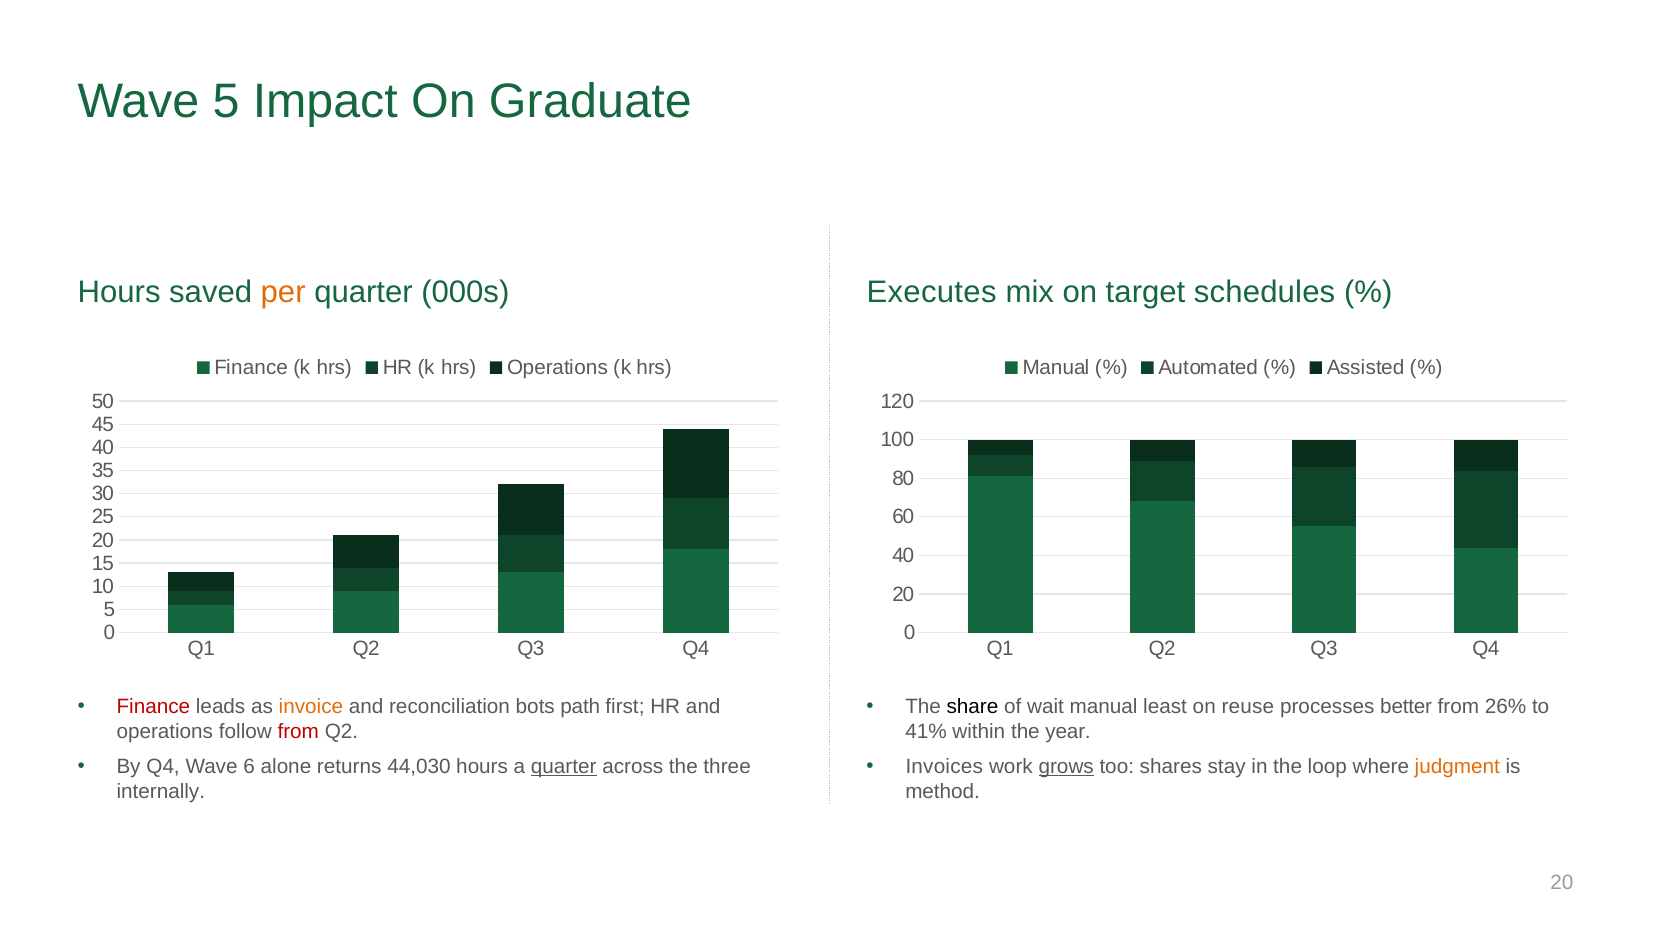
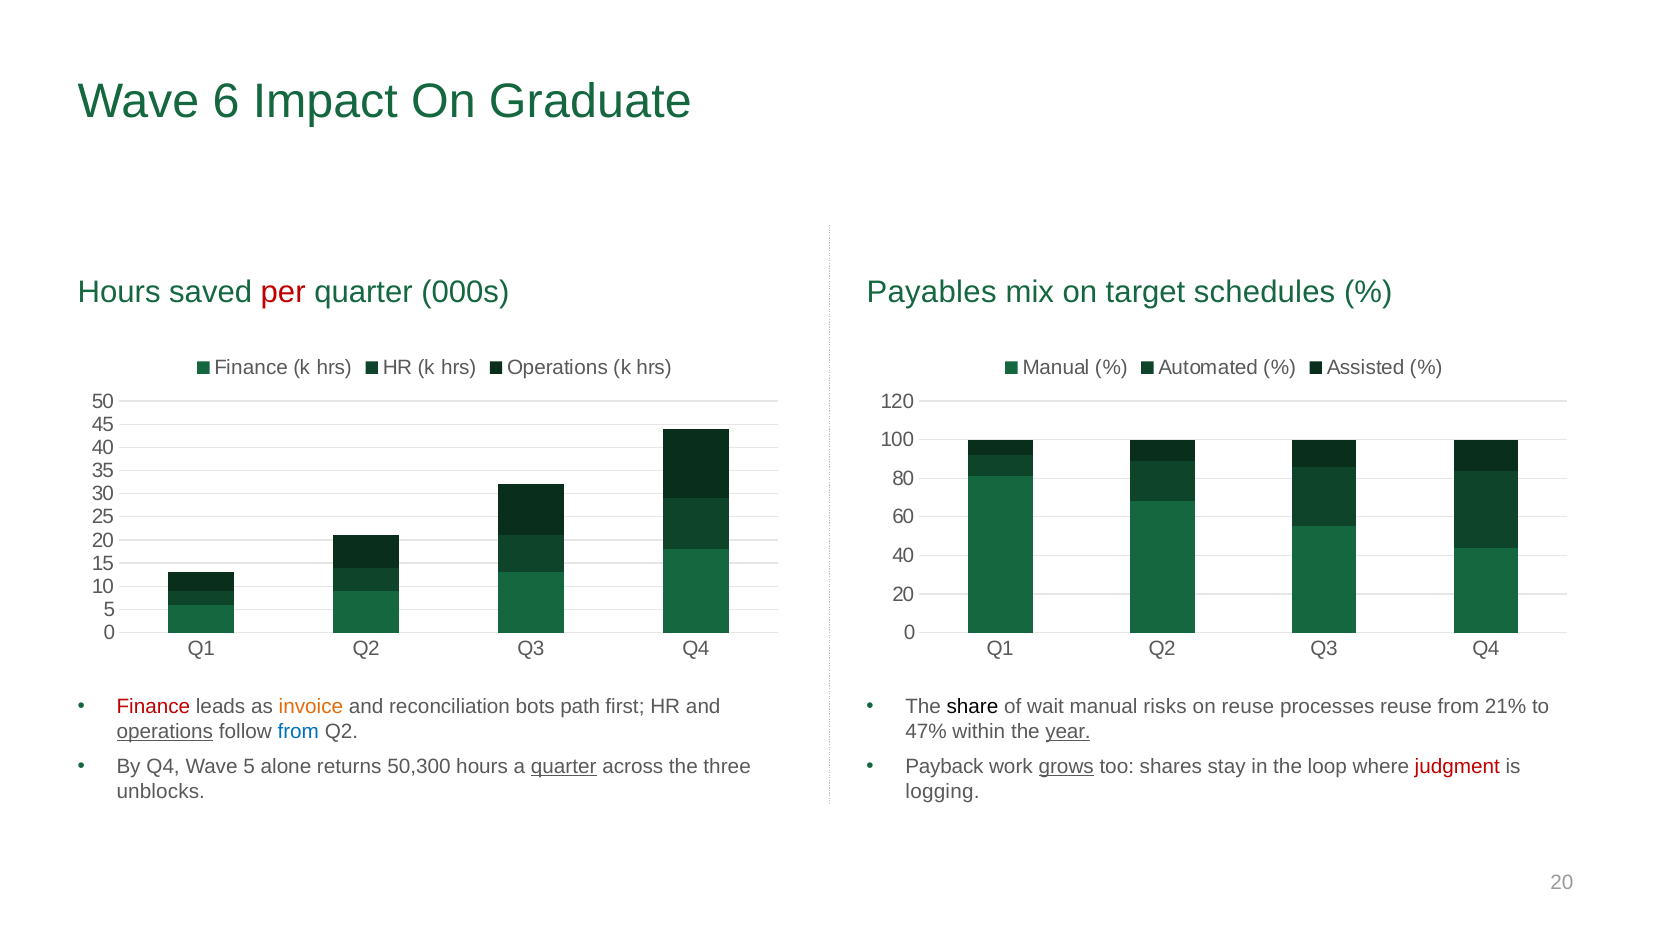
Wave 5: 5 -> 6
per colour: orange -> red
Executes: Executes -> Payables
least: least -> risks
processes better: better -> reuse
26%: 26% -> 21%
operations at (165, 732) underline: none -> present
from at (298, 732) colour: red -> blue
41%: 41% -> 47%
year underline: none -> present
Wave 6: 6 -> 5
44,030: 44,030 -> 50,300
Invoices: Invoices -> Payback
judgment colour: orange -> red
internally: internally -> unblocks
method: method -> logging
